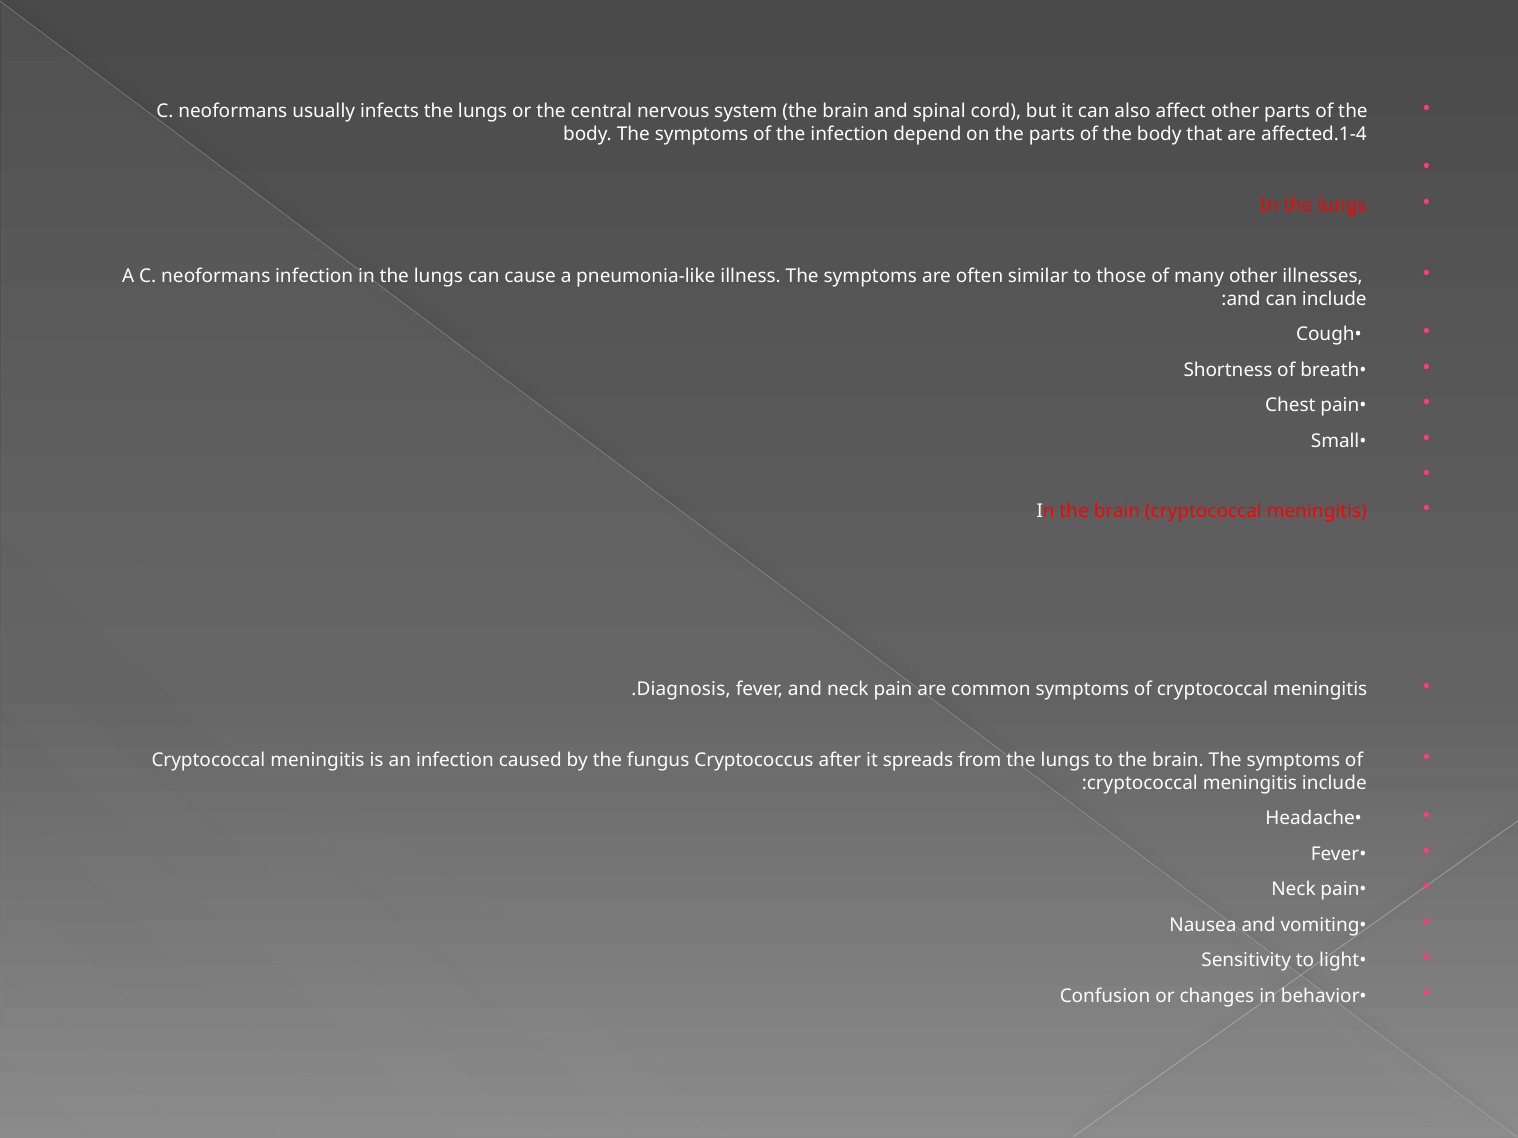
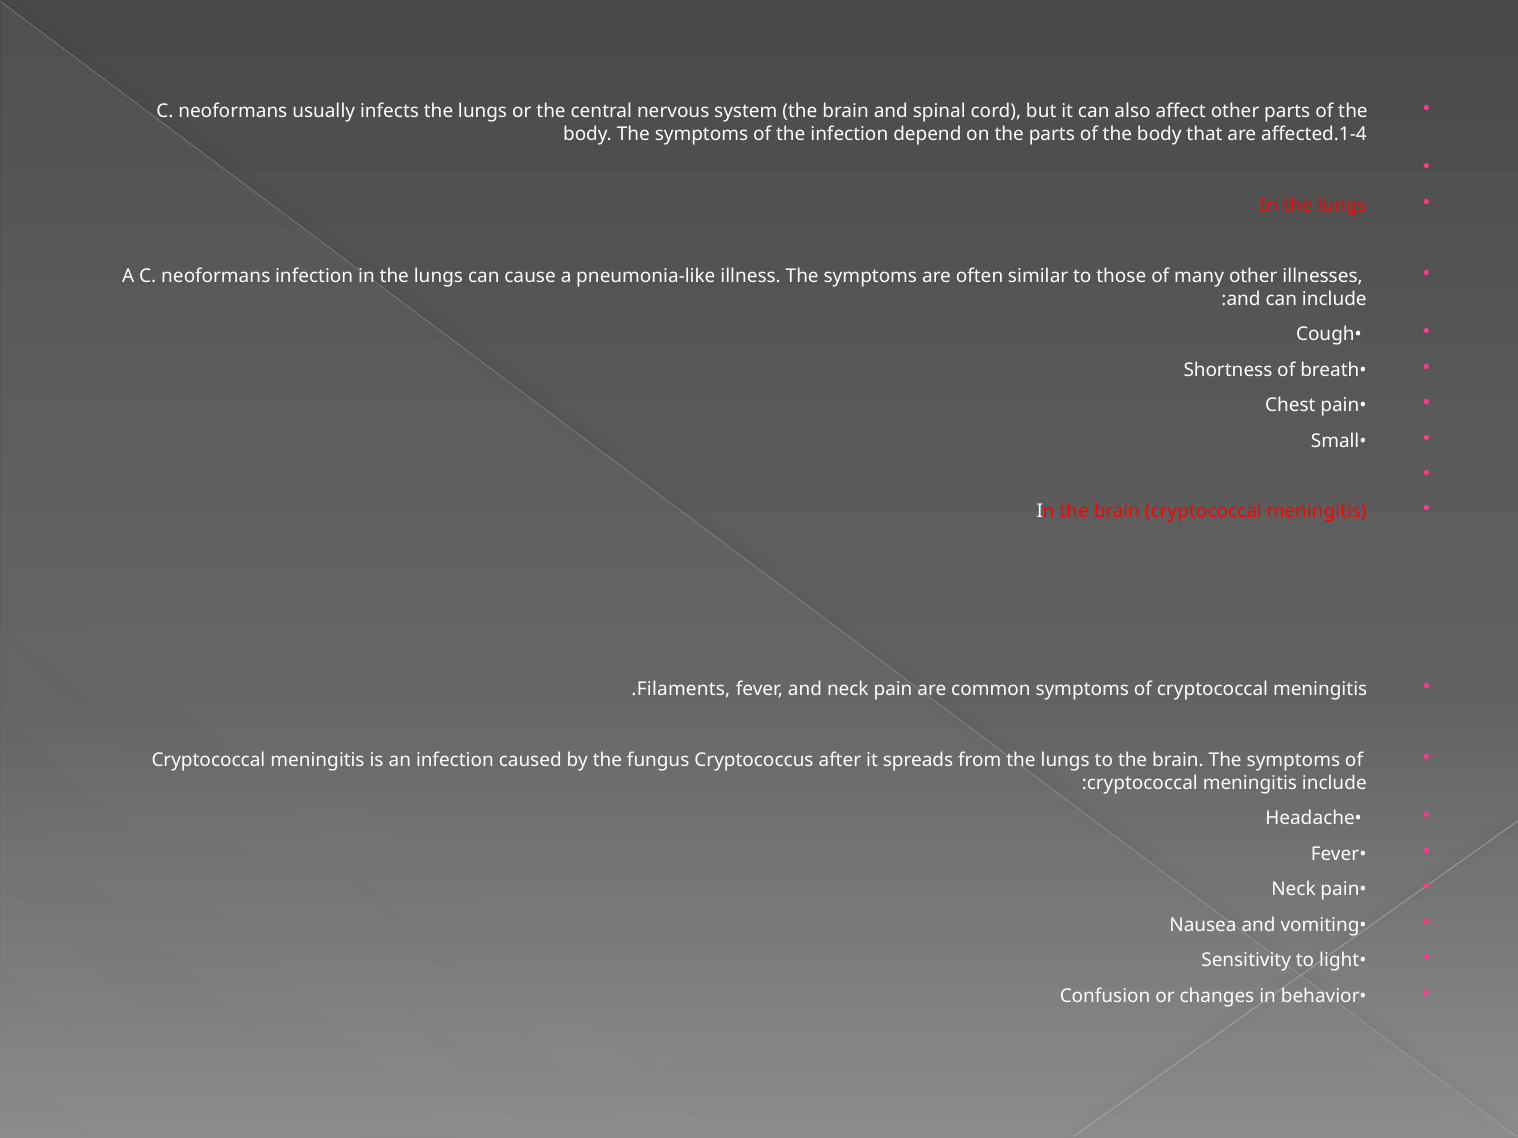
Diagnosis: Diagnosis -> Filaments
